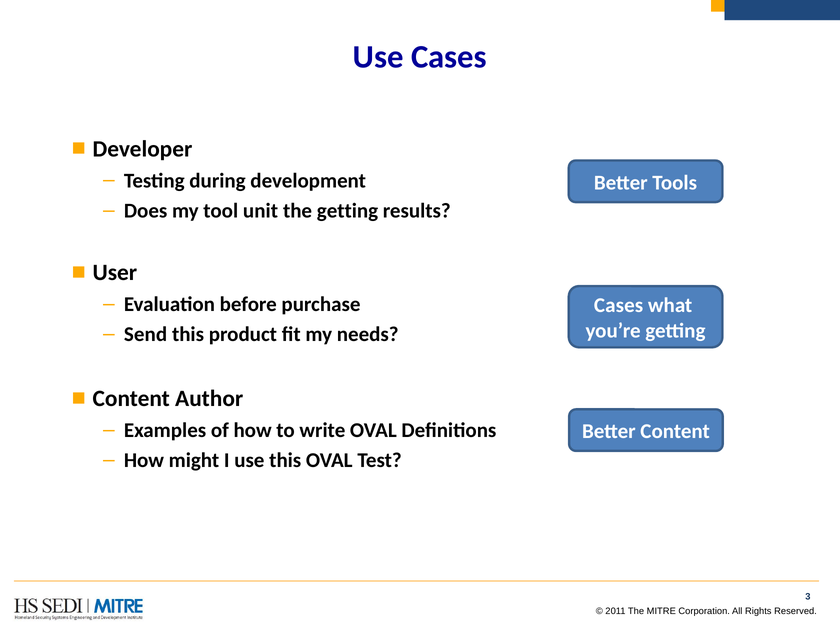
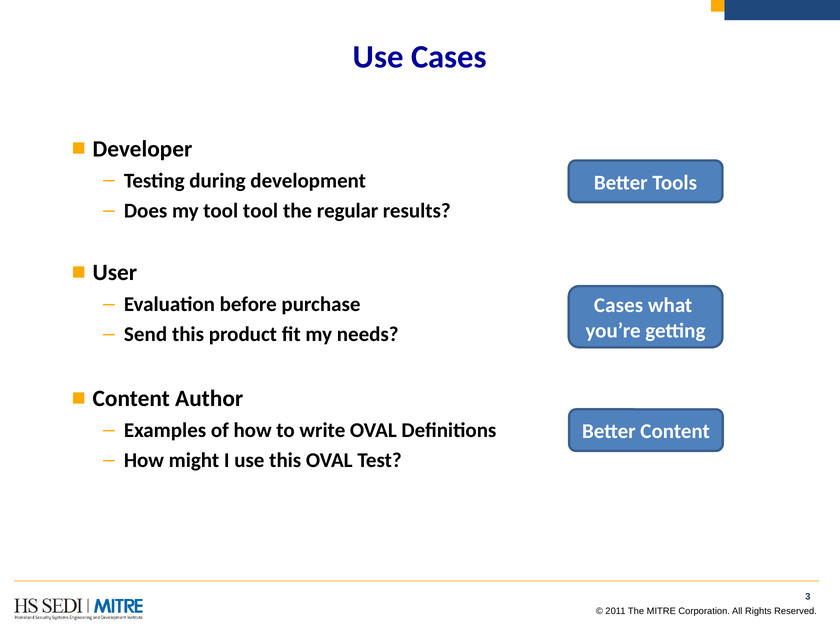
tool unit: unit -> tool
the getting: getting -> regular
